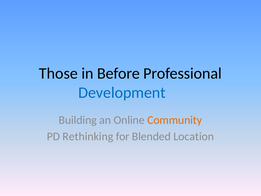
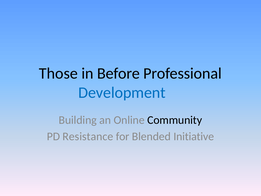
Community colour: orange -> black
Rethinking: Rethinking -> Resistance
Location: Location -> Initiative
